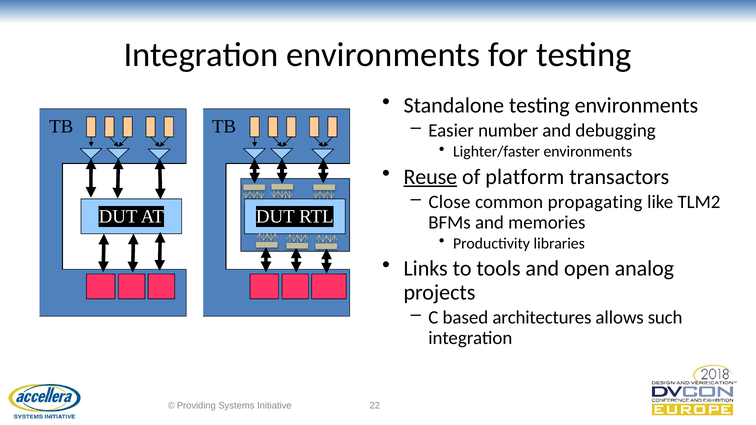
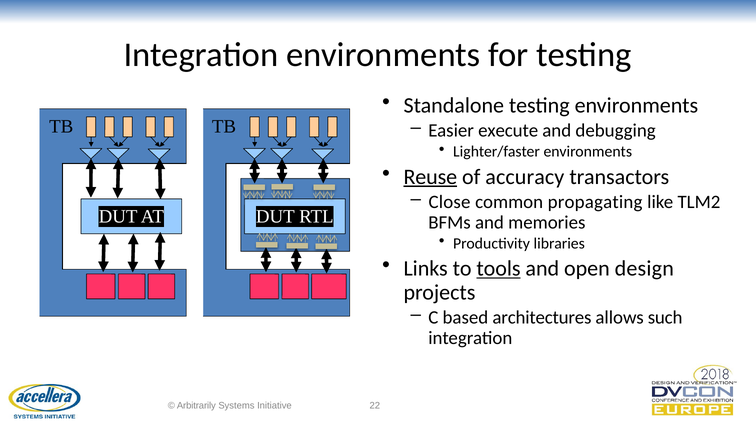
number: number -> execute
platform: platform -> accuracy
tools underline: none -> present
analog: analog -> design
Providing: Providing -> Arbitrarily
